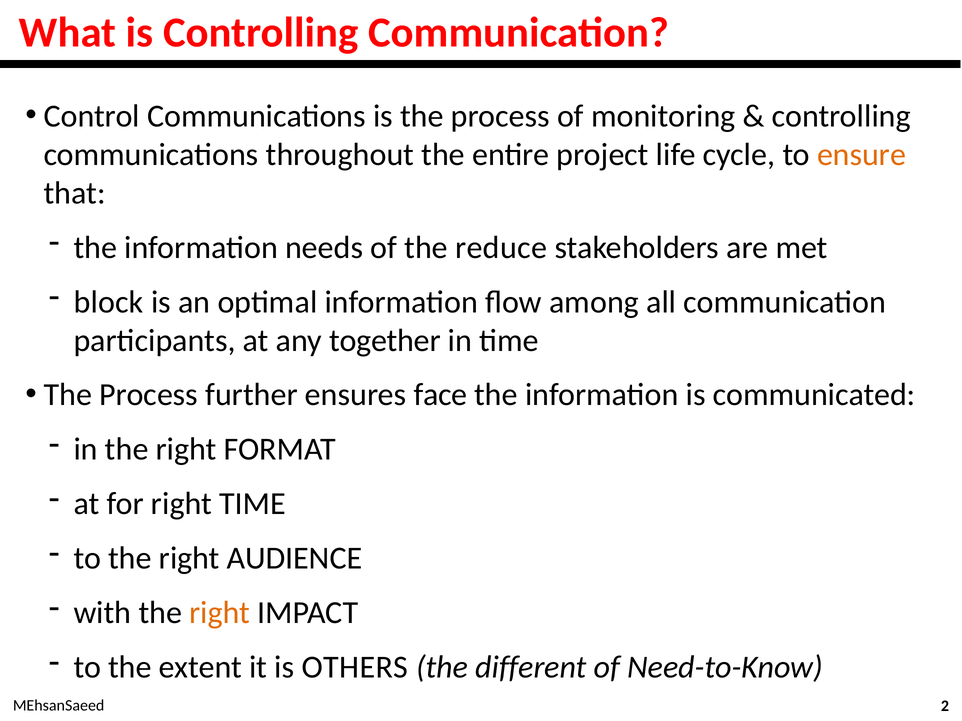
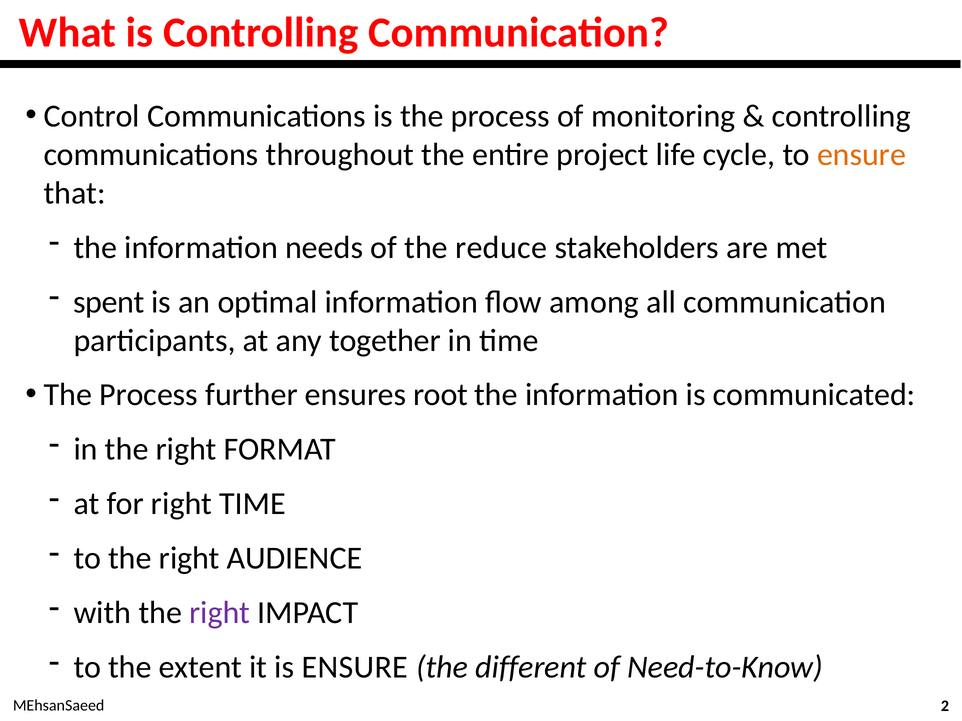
block: block -> spent
face: face -> root
right at (220, 613) colour: orange -> purple
is OTHERS: OTHERS -> ENSURE
